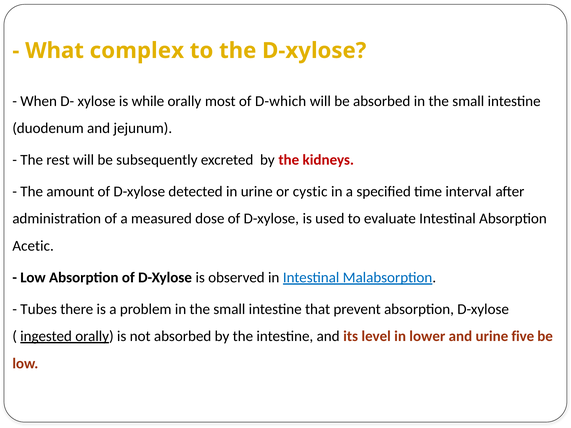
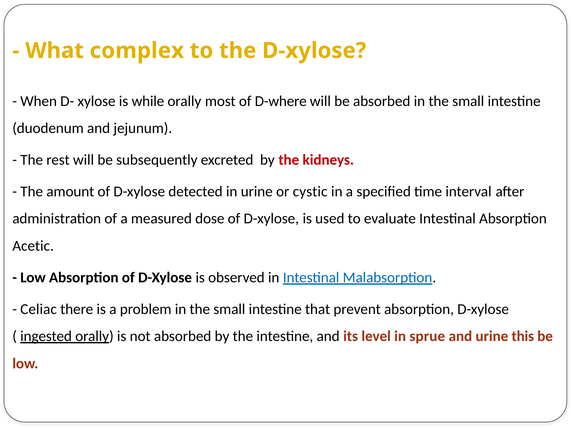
D-which: D-which -> D-where
Tubes: Tubes -> Celiac
lower: lower -> sprue
five: five -> this
